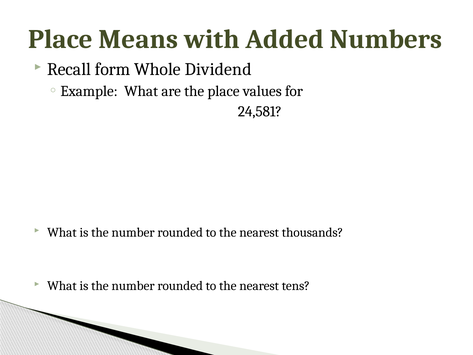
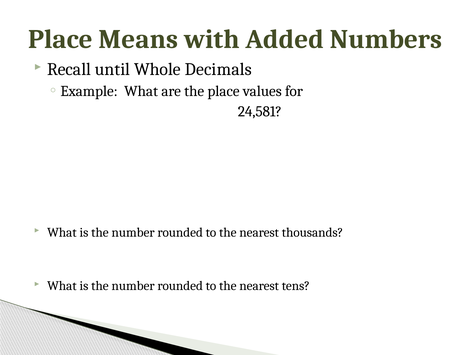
form: form -> until
Dividend: Dividend -> Decimals
